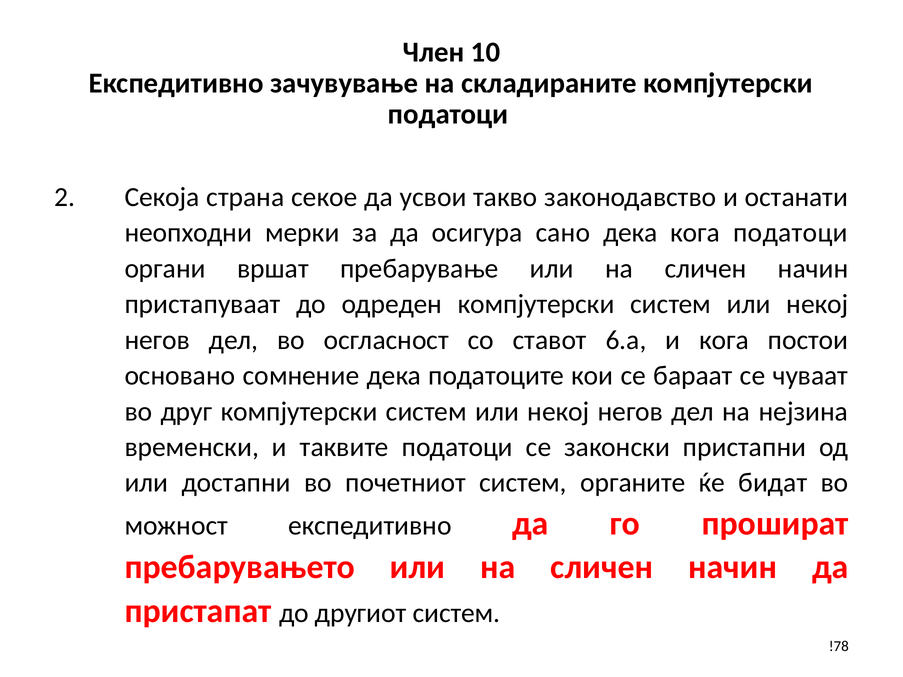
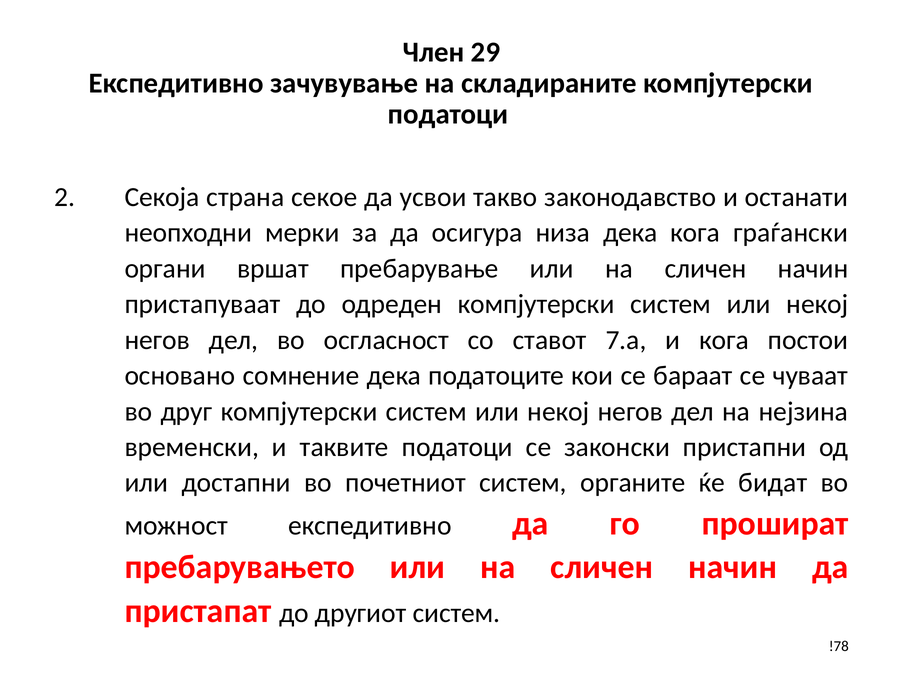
10: 10 -> 29
сано: сано -> низа
кога податоци: податоци -> граѓански
6.а: 6.а -> 7.а
